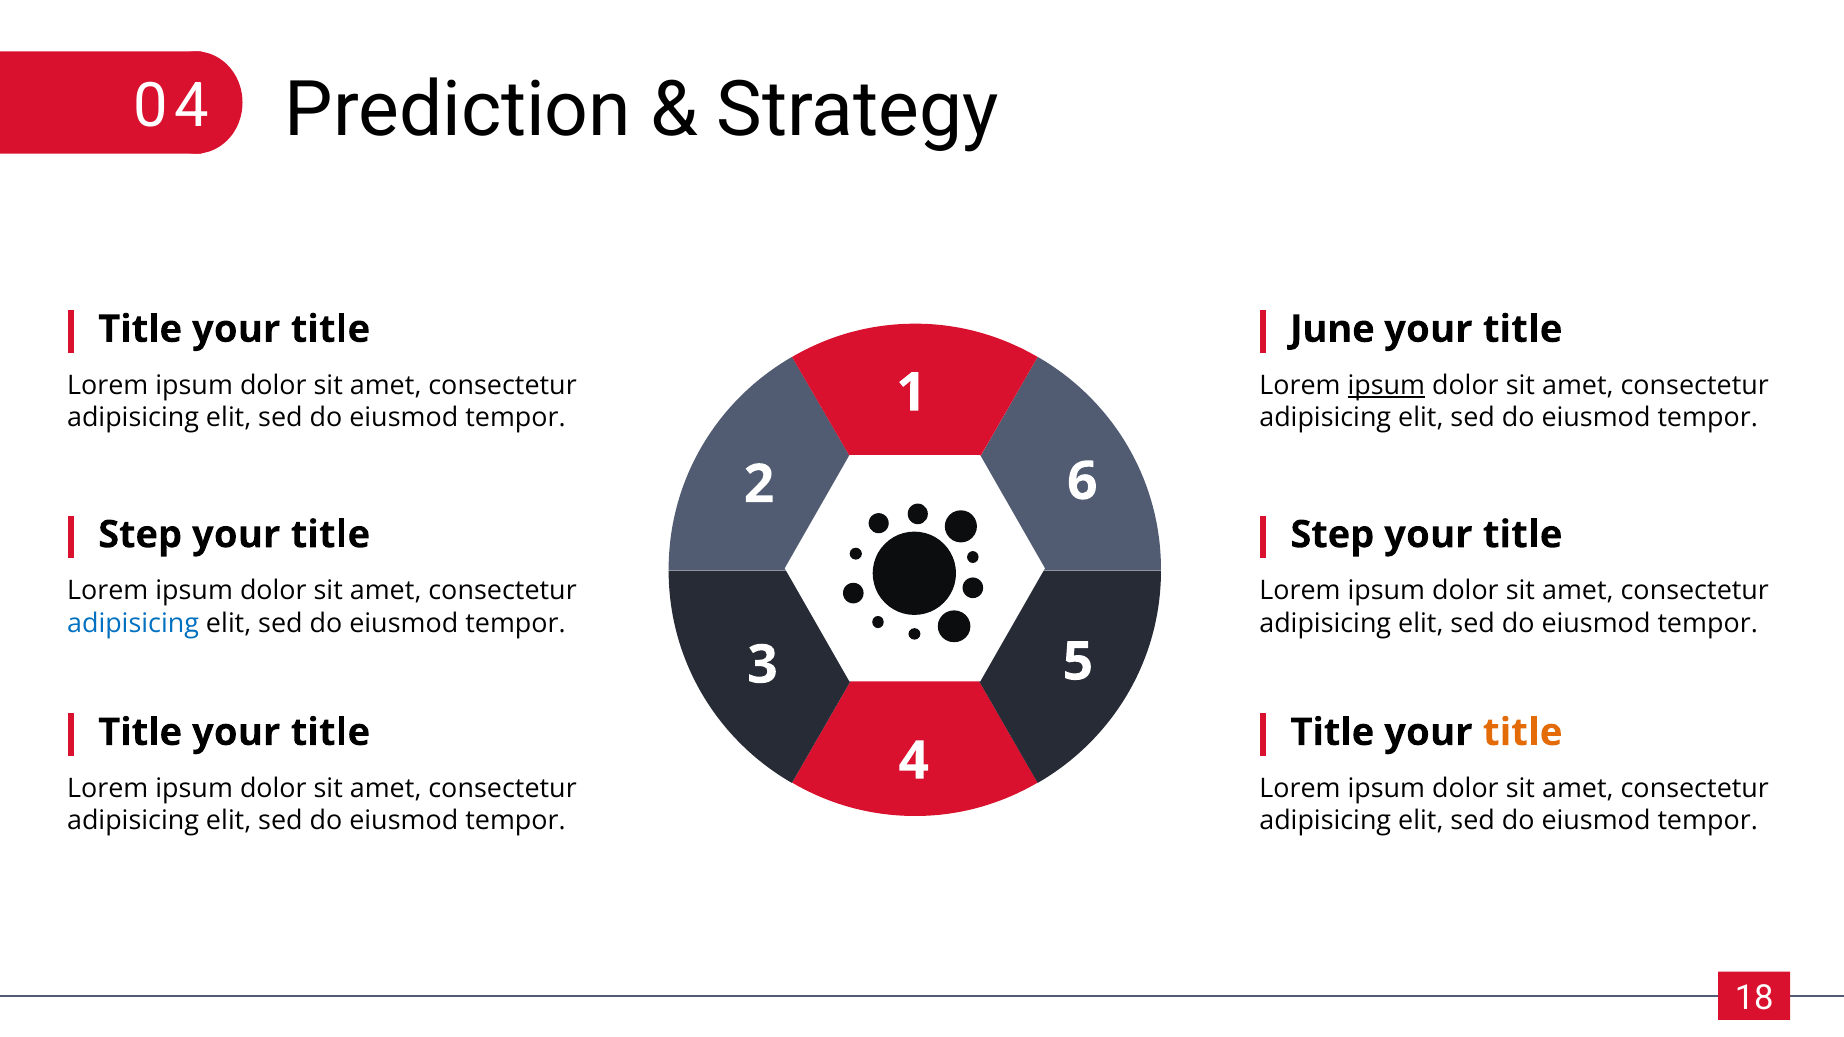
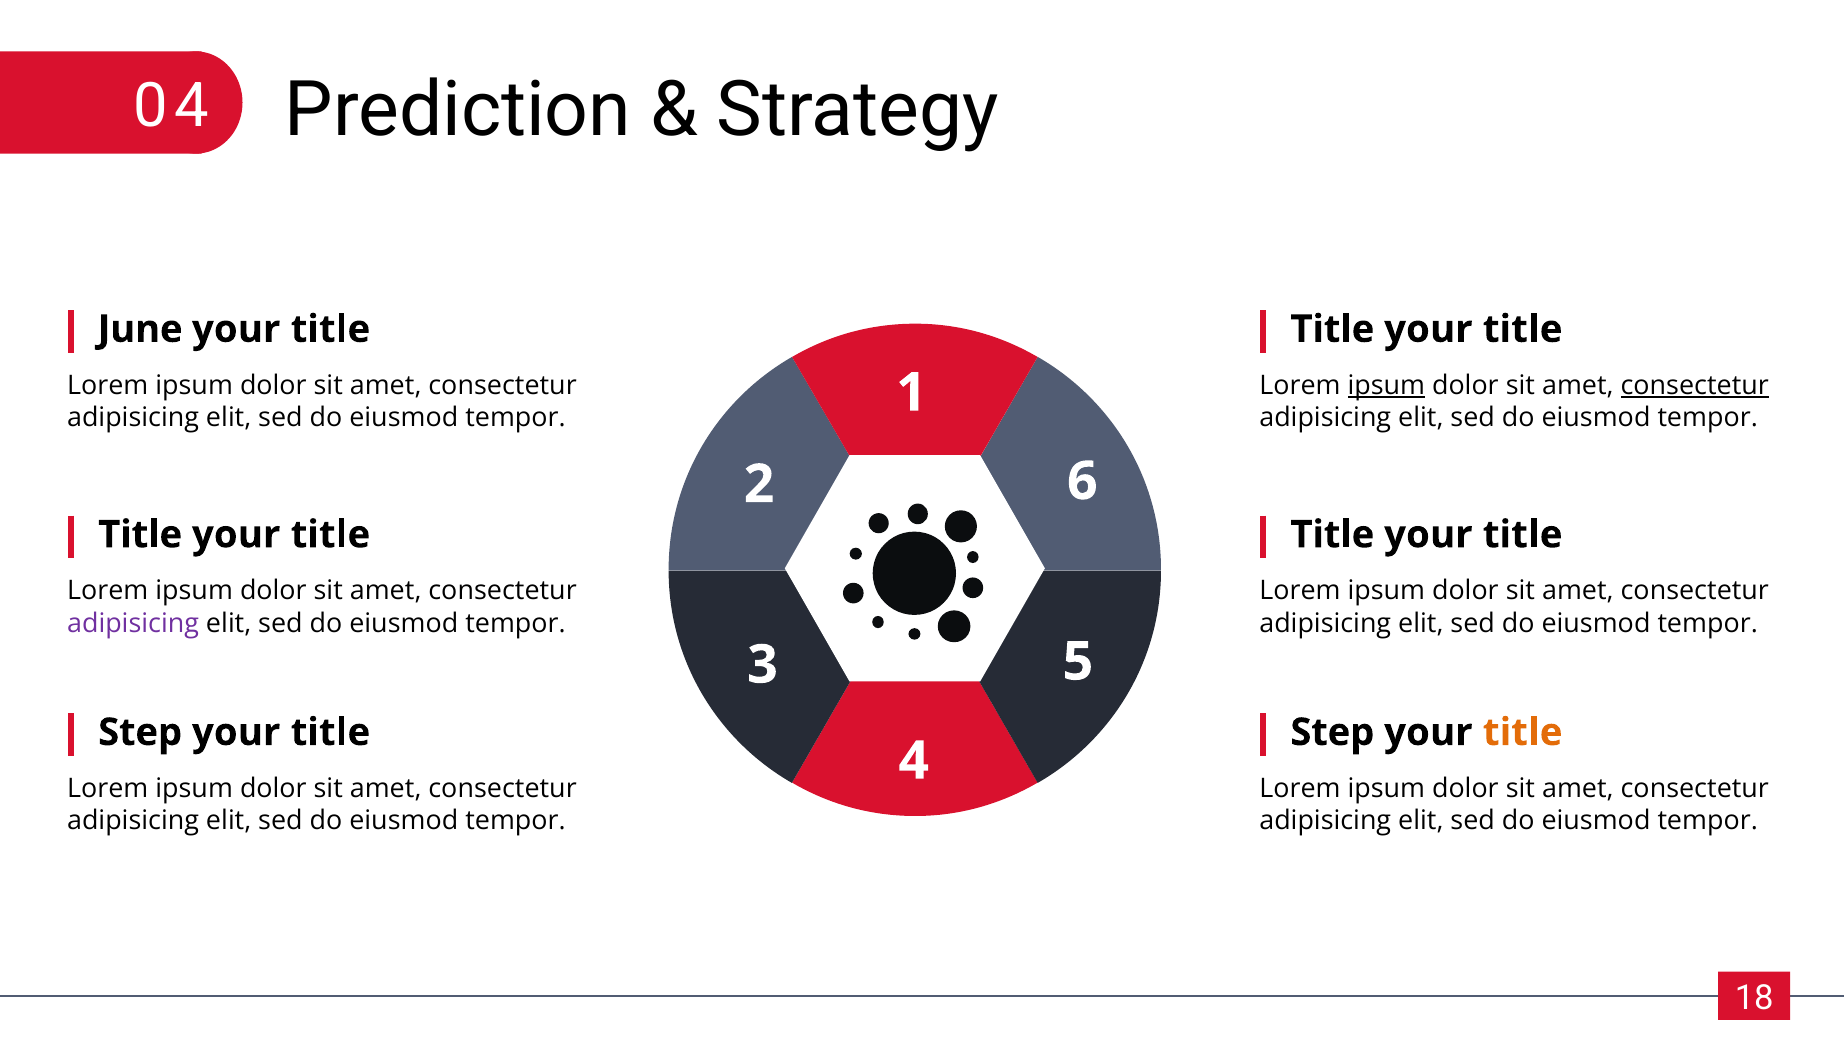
Title at (140, 329): Title -> June
June at (1332, 329): June -> Title
consectetur at (1695, 386) underline: none -> present
Step at (140, 535): Step -> Title
Step at (1332, 535): Step -> Title
adipisicing at (133, 623) colour: blue -> purple
Title at (140, 733): Title -> Step
Title at (1332, 733): Title -> Step
